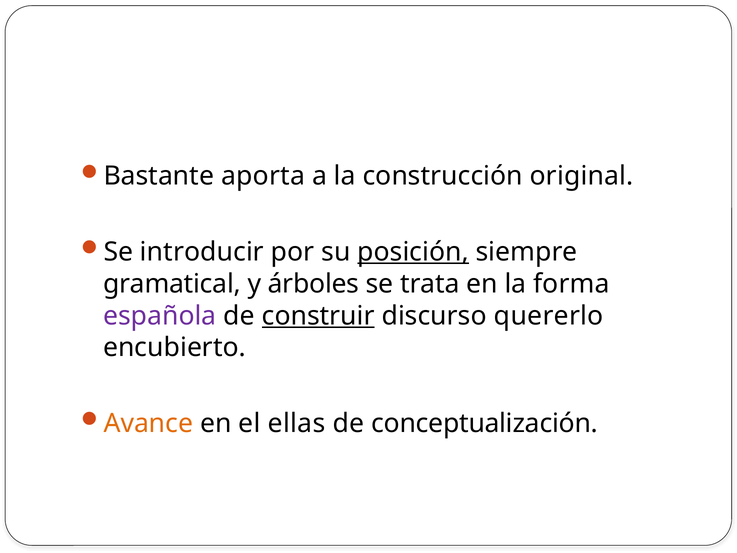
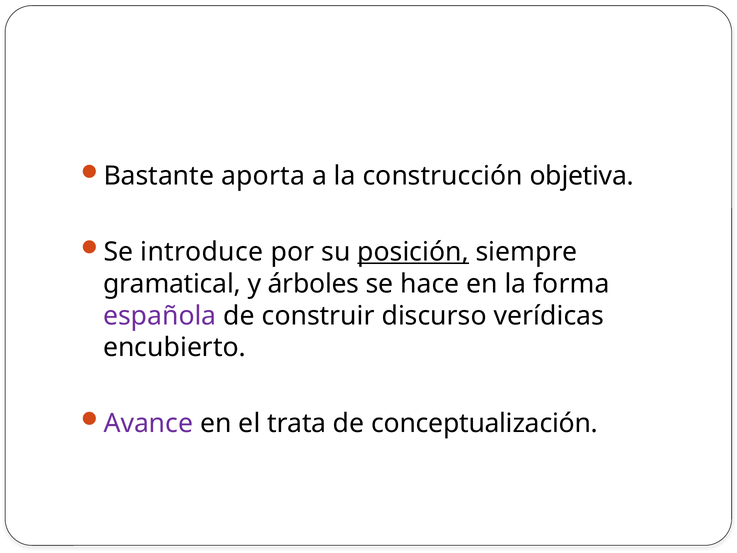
original: original -> objetiva
introducir: introducir -> introduce
trata: trata -> hace
construir underline: present -> none
quererlo: quererlo -> verídicas
Avance colour: orange -> purple
ellas: ellas -> trata
